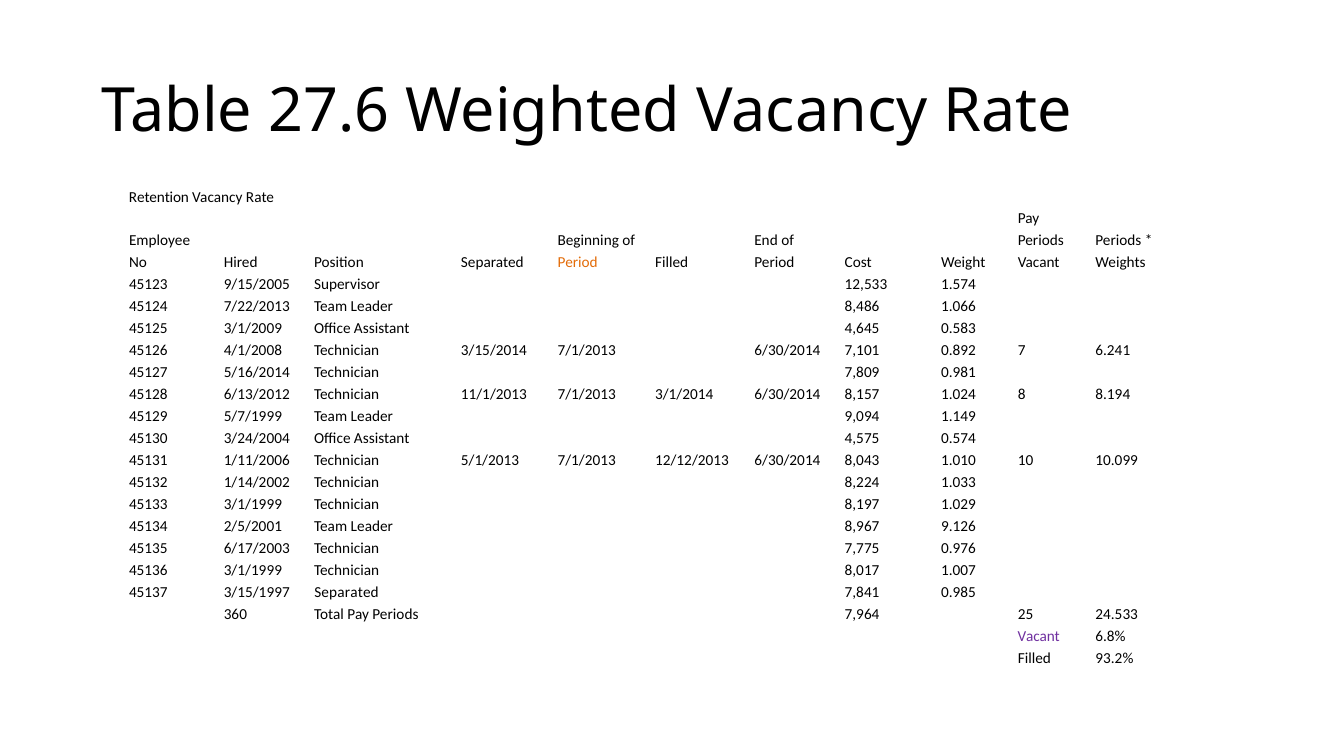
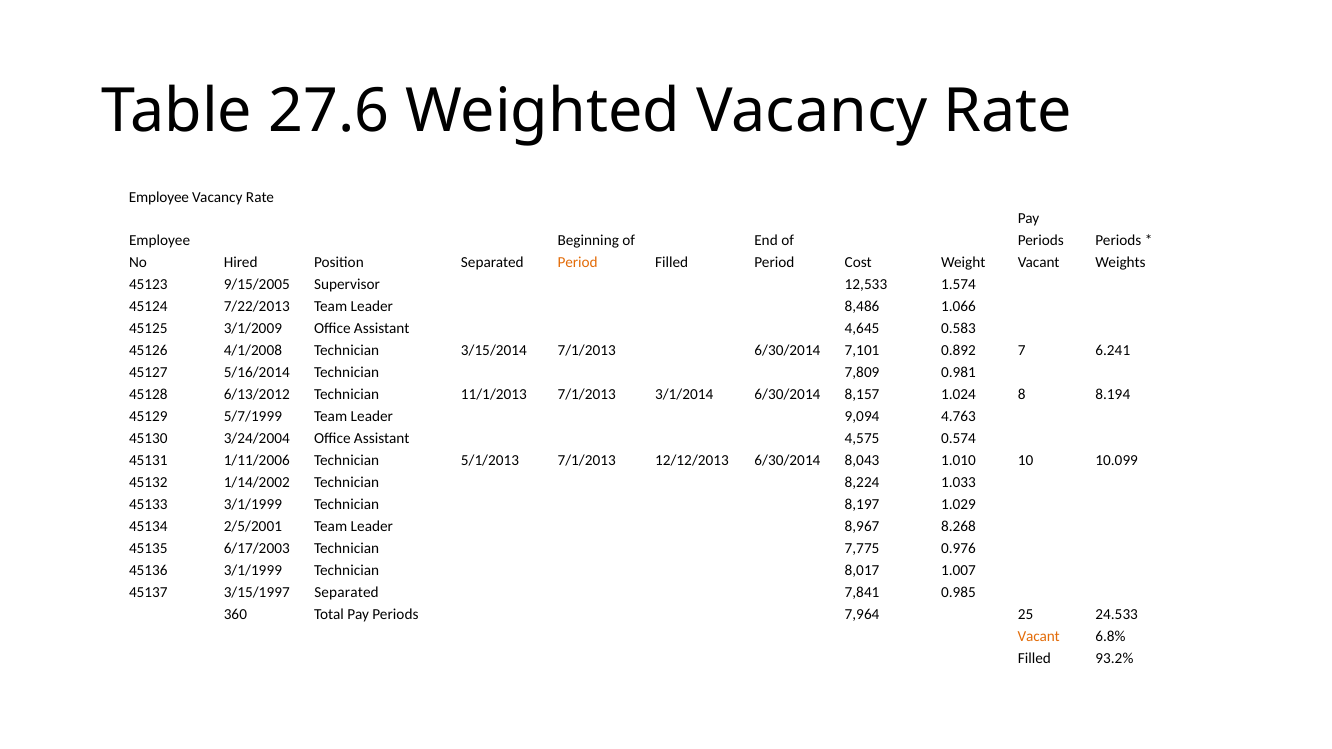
Retention at (159, 197): Retention -> Employee
1.149: 1.149 -> 4.763
9.126: 9.126 -> 8.268
Vacant at (1039, 637) colour: purple -> orange
